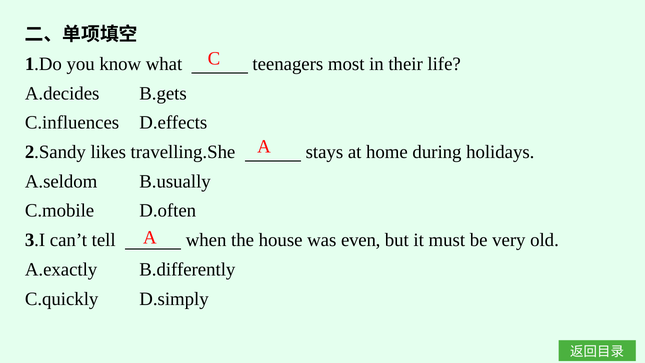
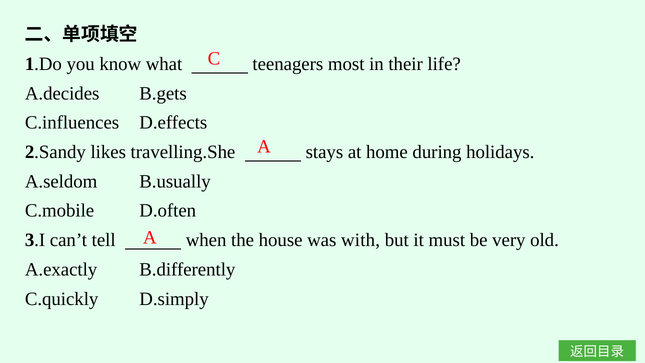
even: even -> with
